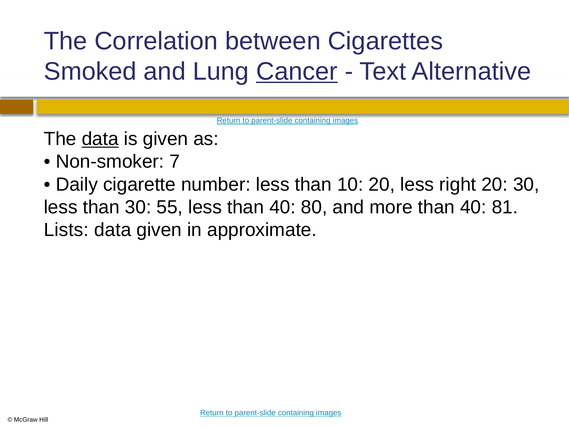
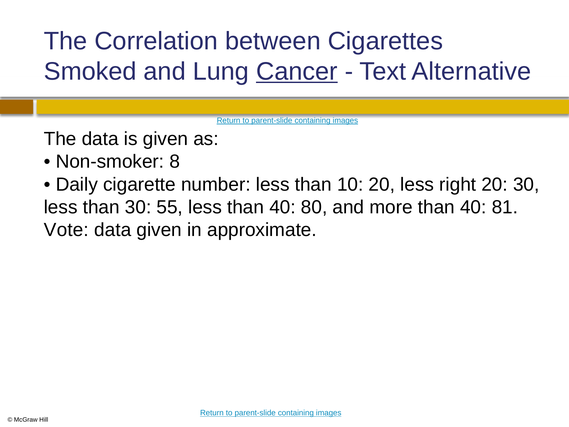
data at (100, 139) underline: present -> none
7: 7 -> 8
Lists: Lists -> Vote
